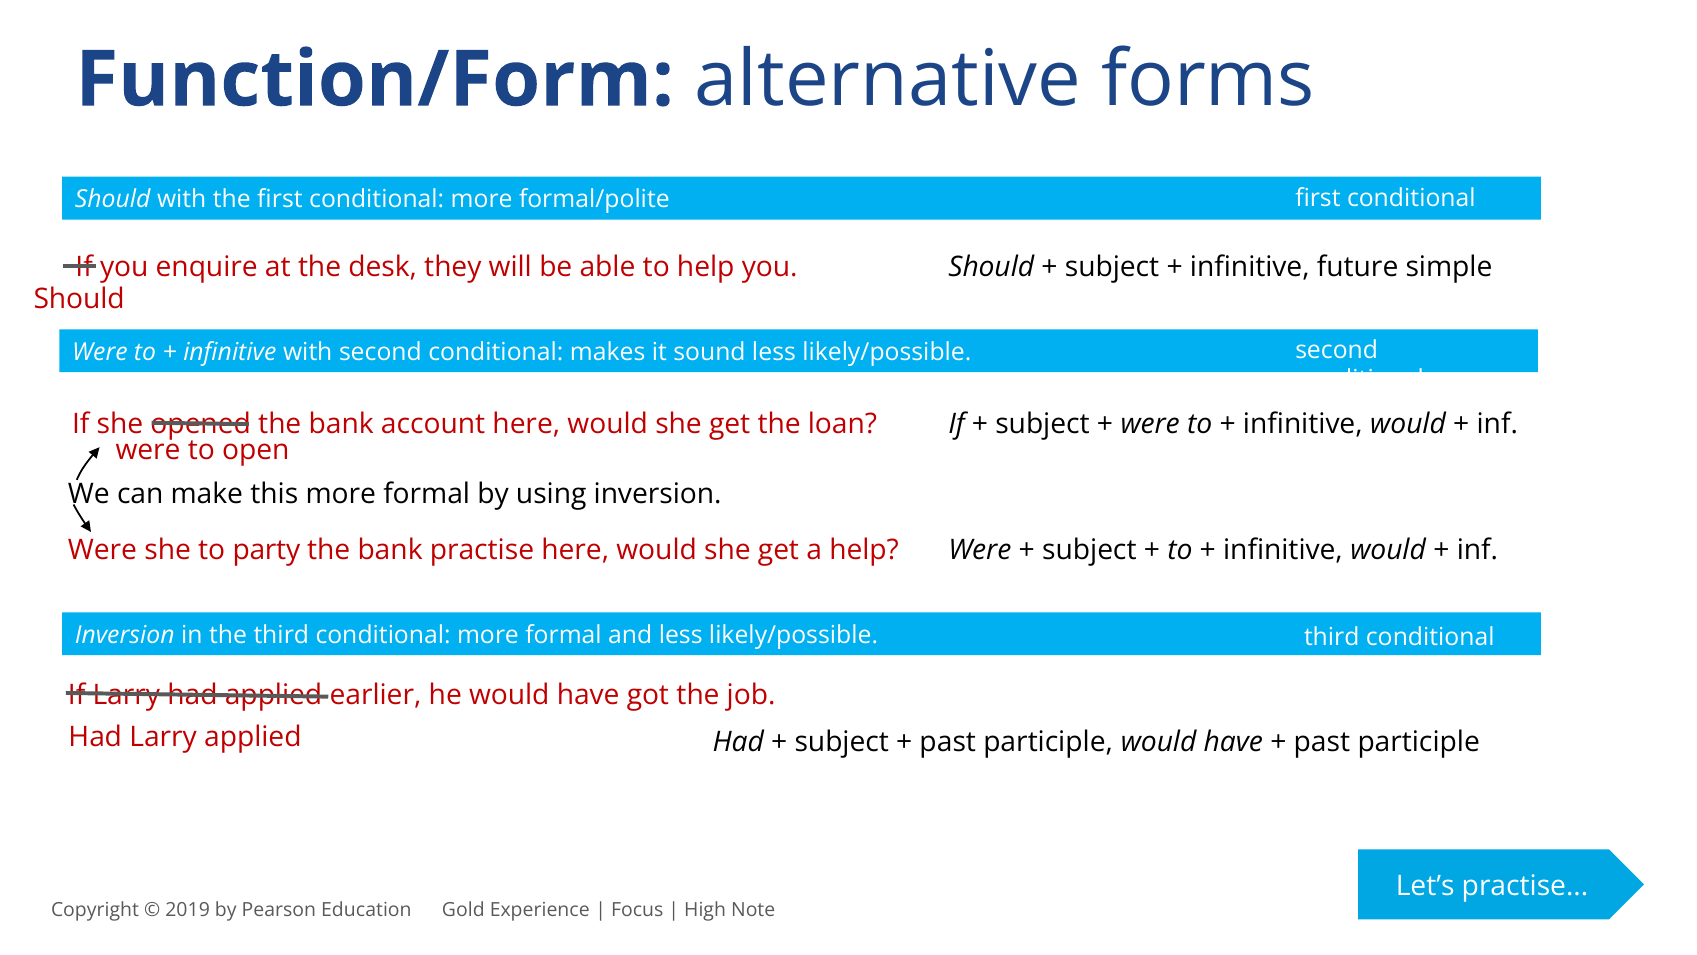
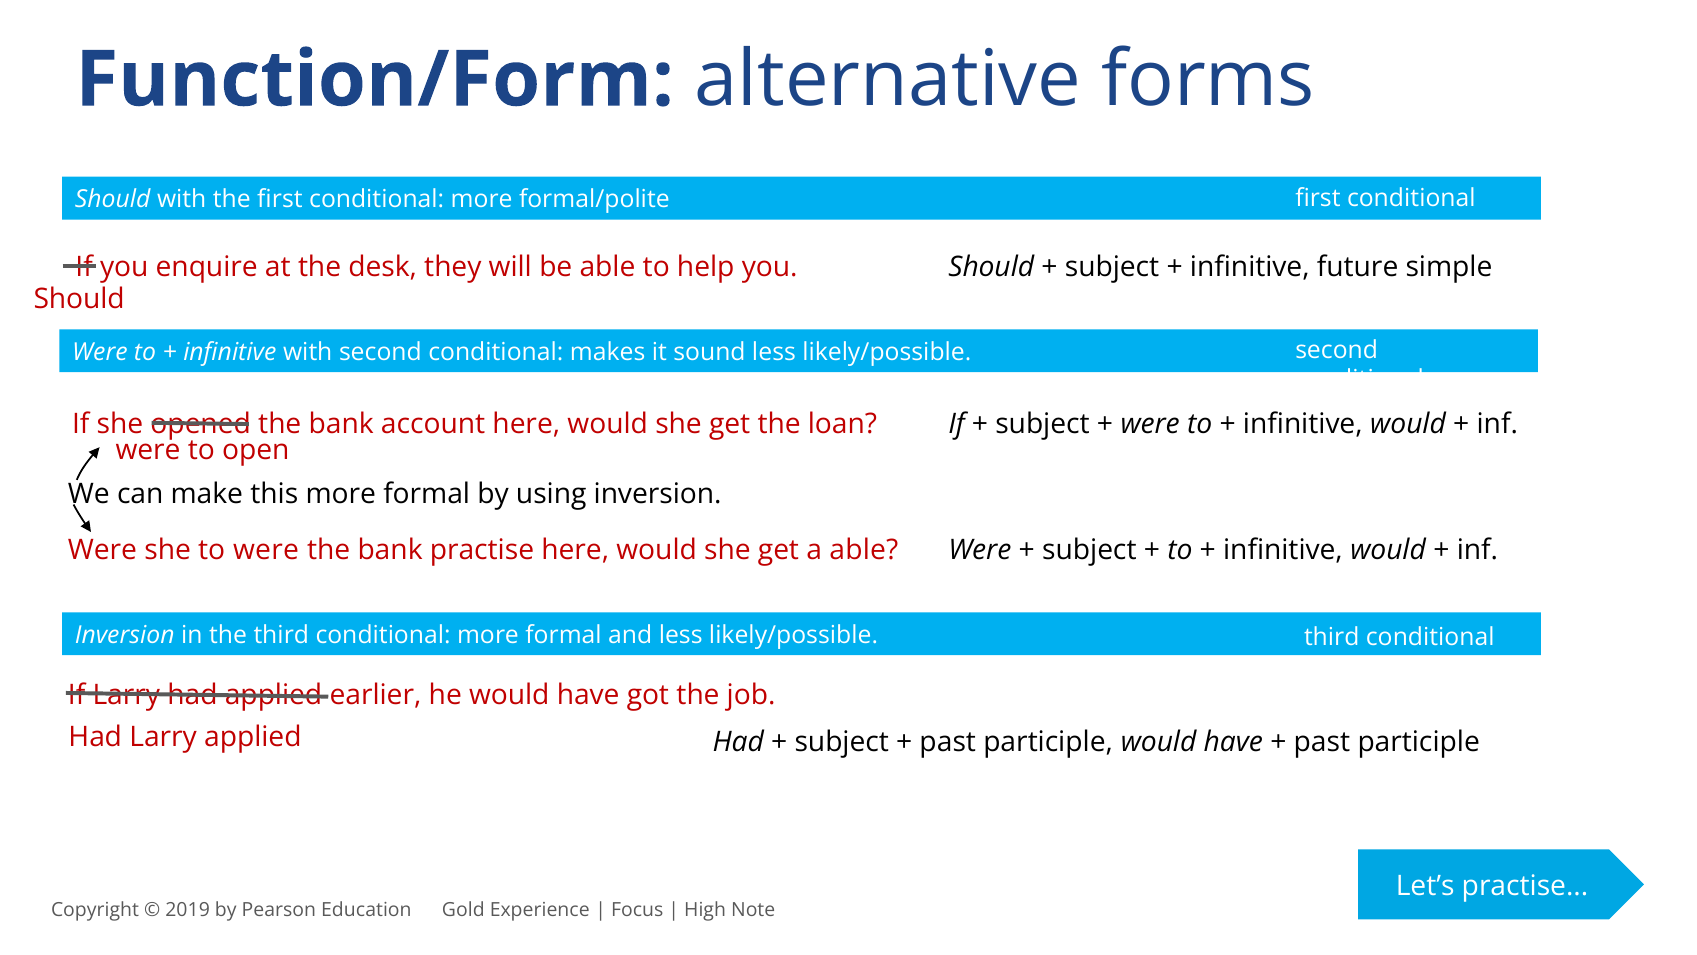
to party: party -> were
a help: help -> able
